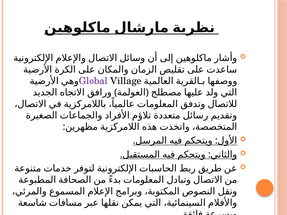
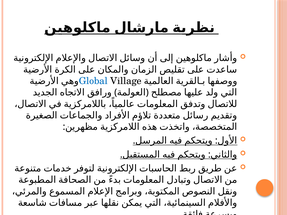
Global colour: purple -> blue
